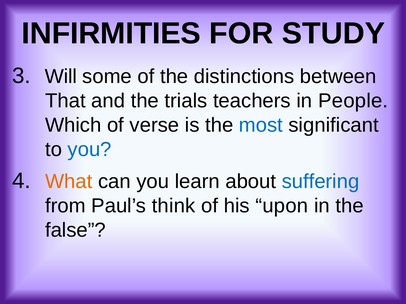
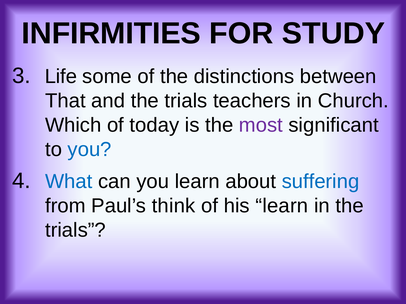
Will: Will -> Life
People: People -> Church
verse: verse -> today
most colour: blue -> purple
What colour: orange -> blue
his upon: upon -> learn
false at (76, 231): false -> trials
